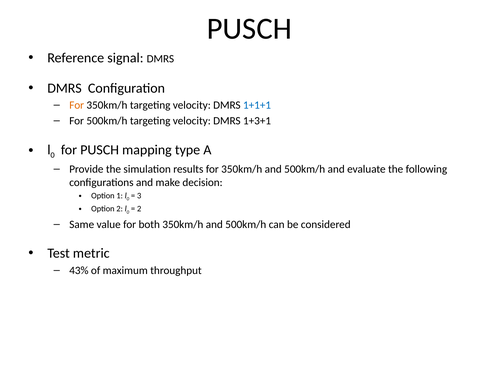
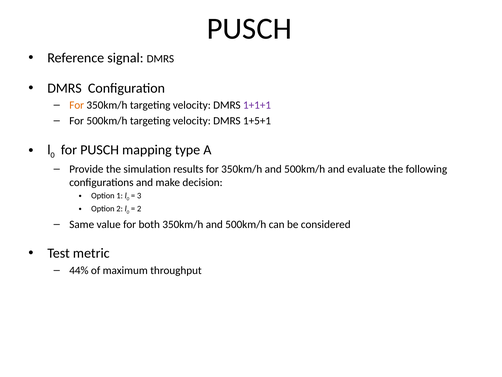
1+1+1 colour: blue -> purple
1+3+1: 1+3+1 -> 1+5+1
43%: 43% -> 44%
